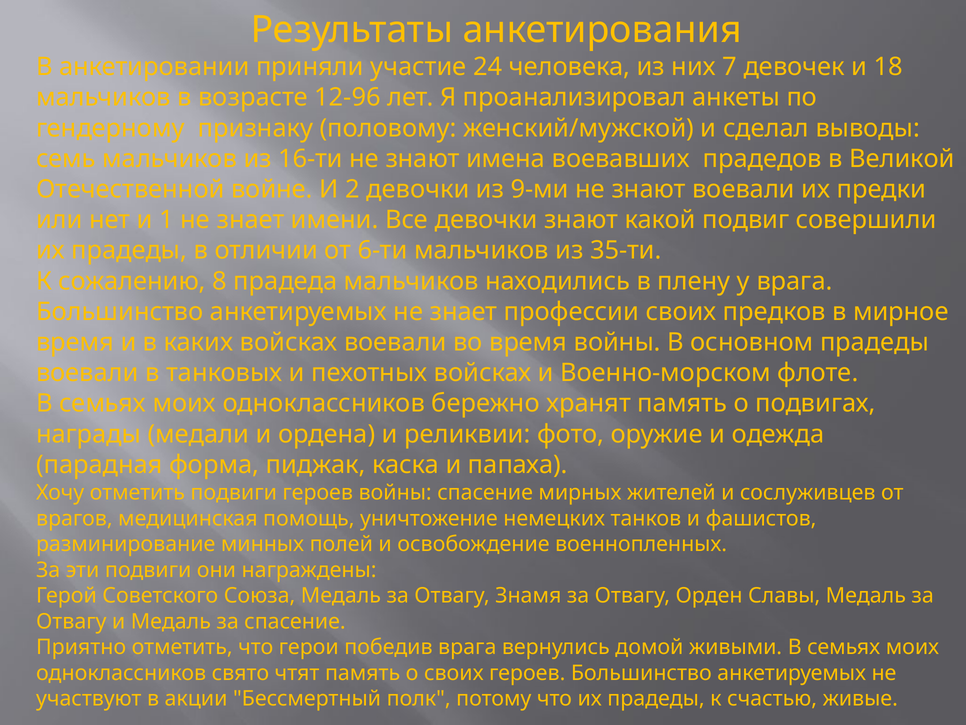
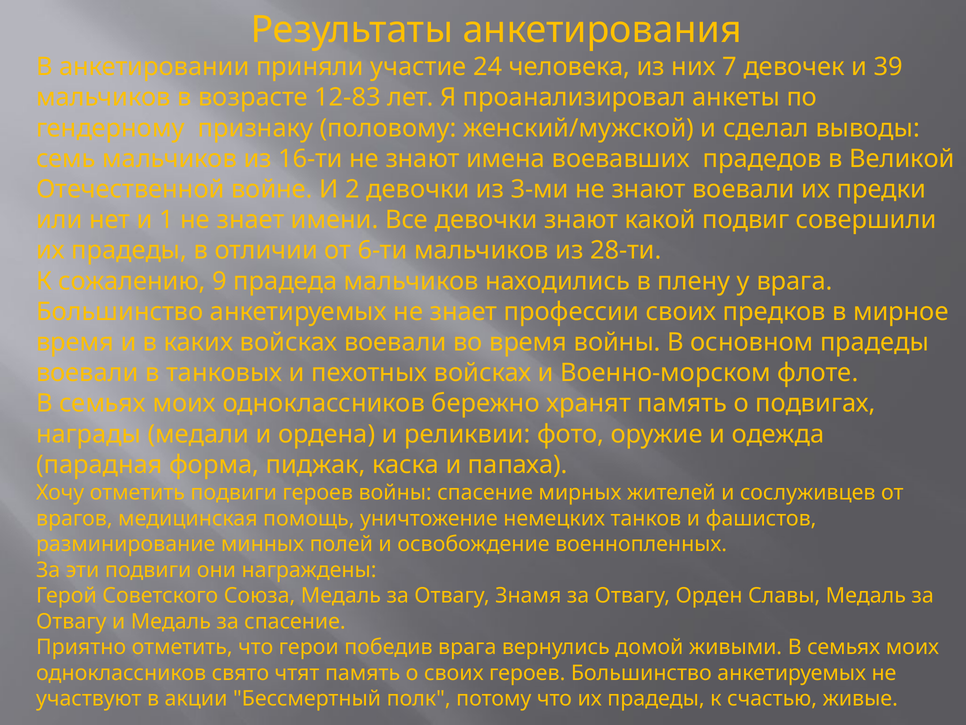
18: 18 -> 39
12-96: 12-96 -> 12-83
9-ми: 9-ми -> 3-ми
35-ти: 35-ти -> 28-ти
8: 8 -> 9
